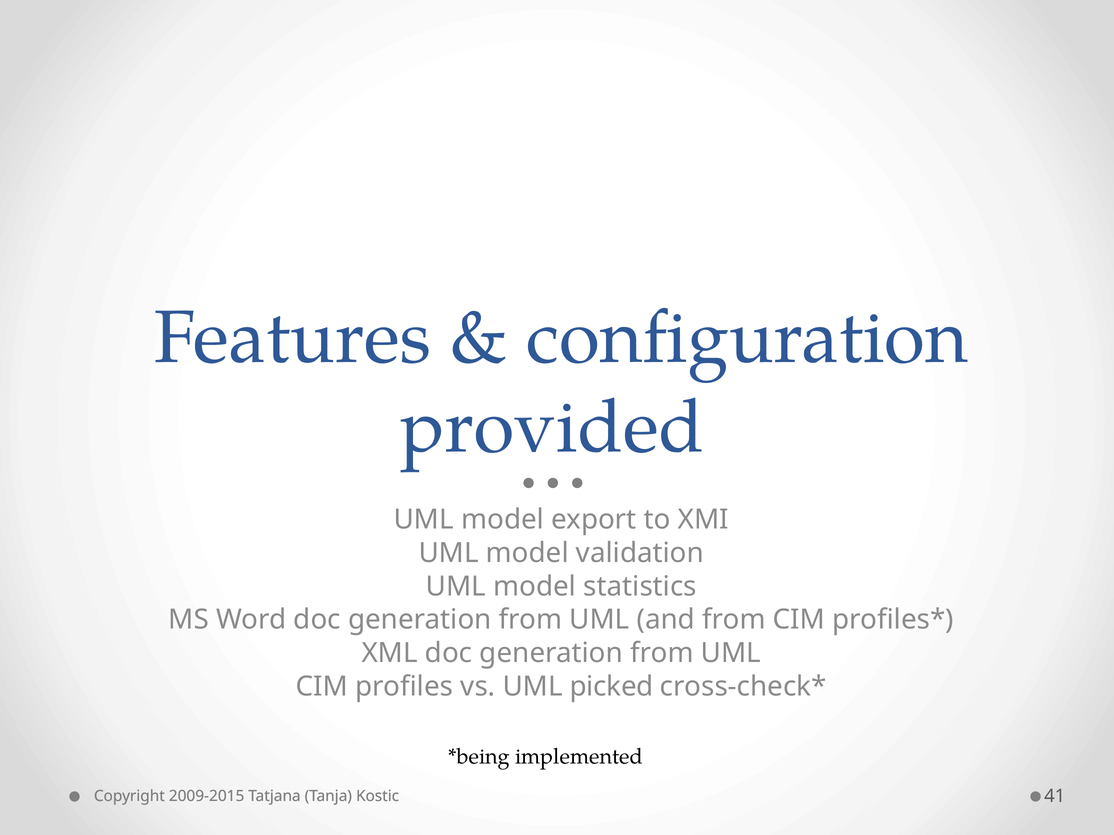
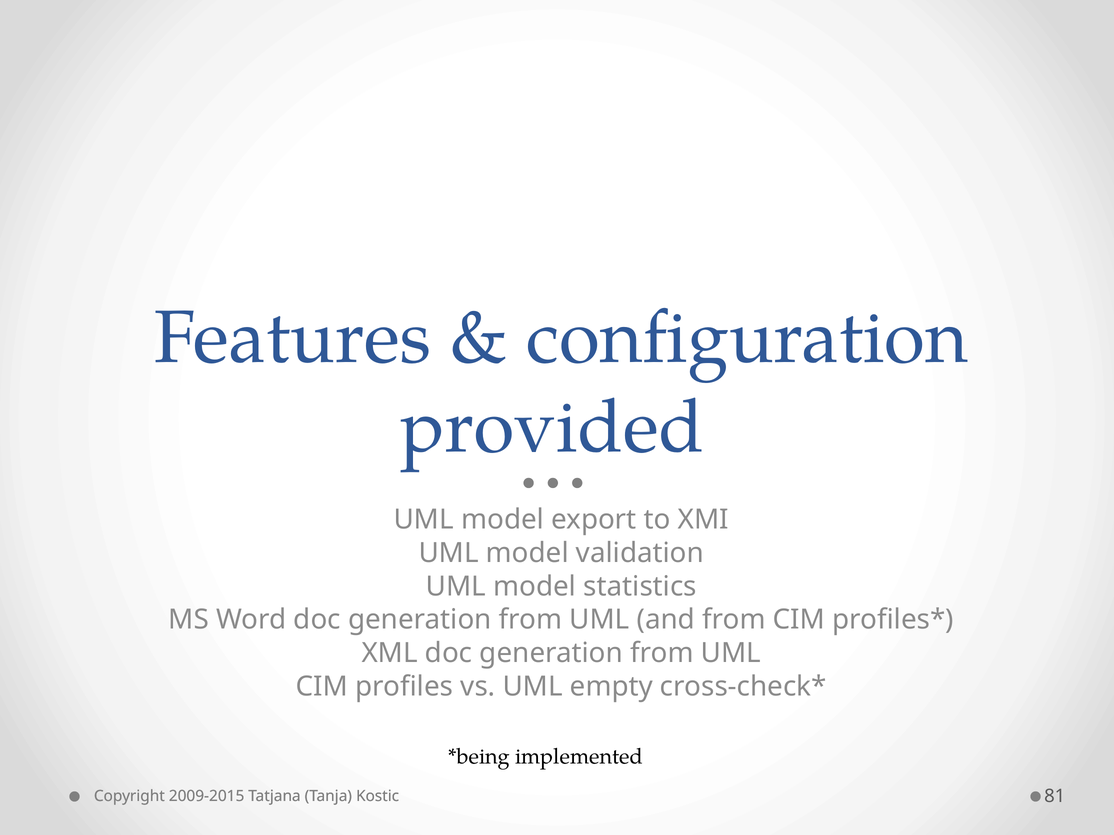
picked: picked -> empty
41: 41 -> 81
